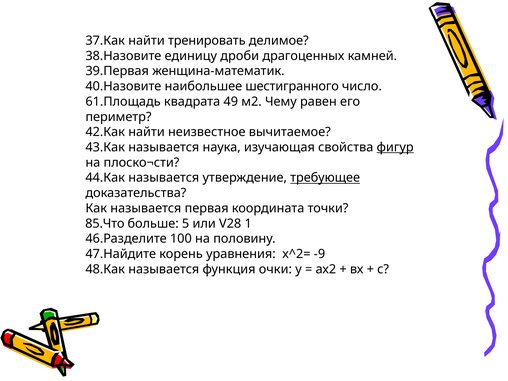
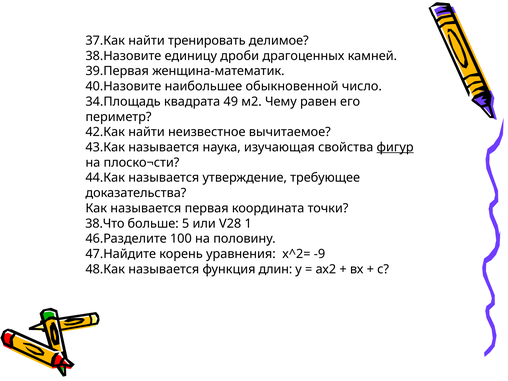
шестигранного: шестигранного -> обыкновенной
61.Площадь: 61.Площадь -> 34.Площадь
требующее underline: present -> none
85.Что: 85.Что -> 38.Что
очки: очки -> длин
